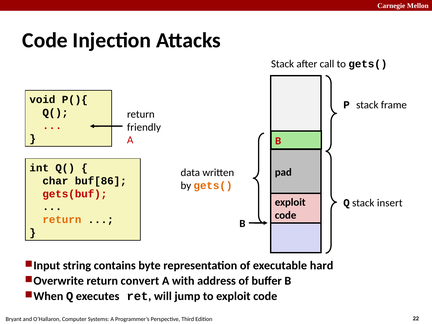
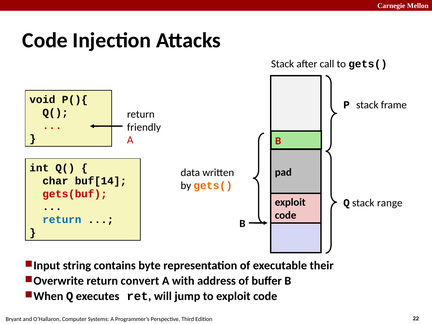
buf[86: buf[86 -> buf[14
insert: insert -> range
return at (62, 220) colour: orange -> blue
hard: hard -> their
